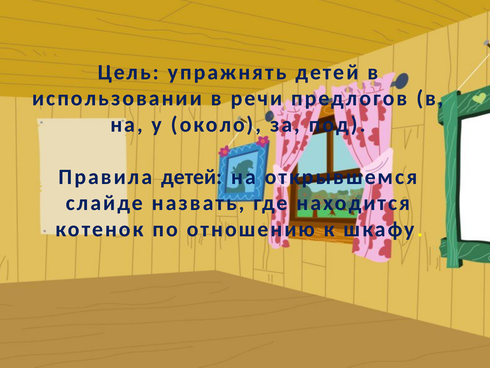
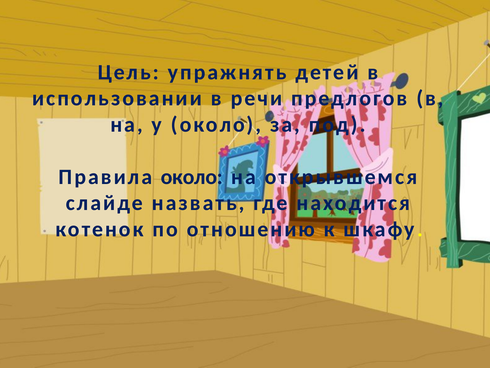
Правила детей: детей -> около
